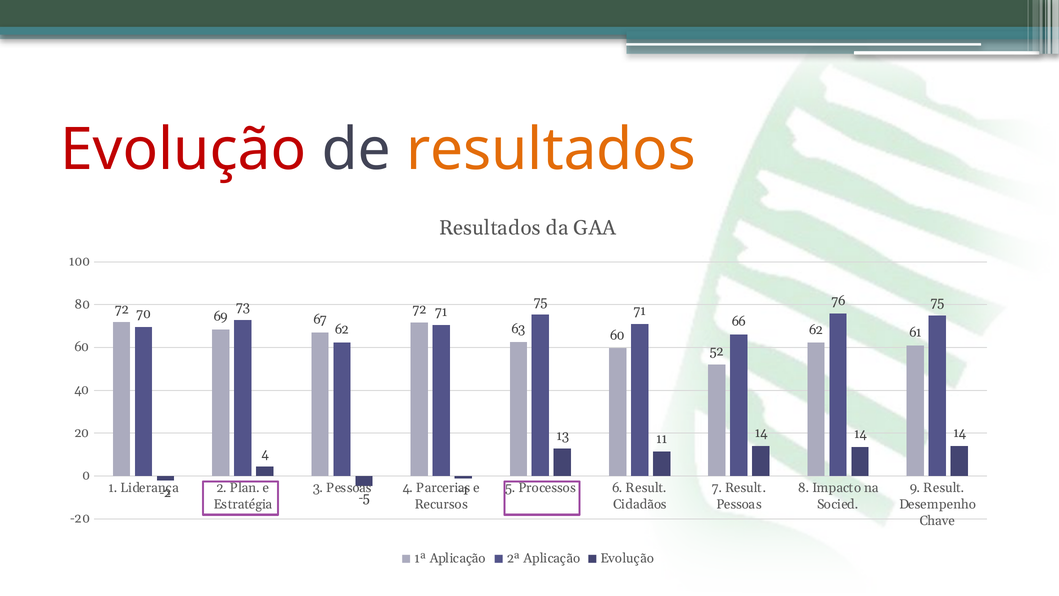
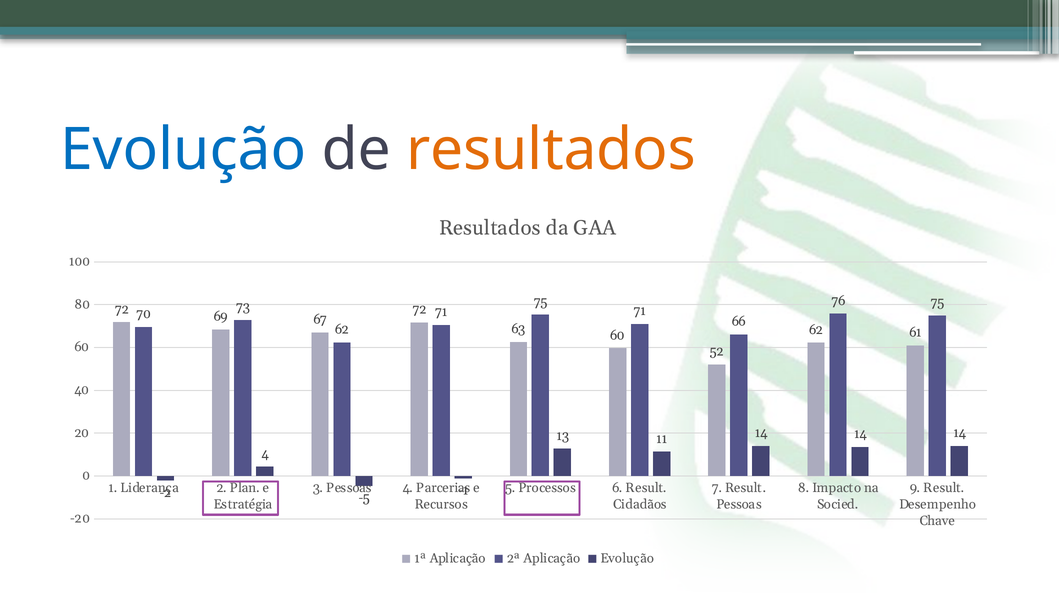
Evolução at (183, 150) colour: red -> blue
